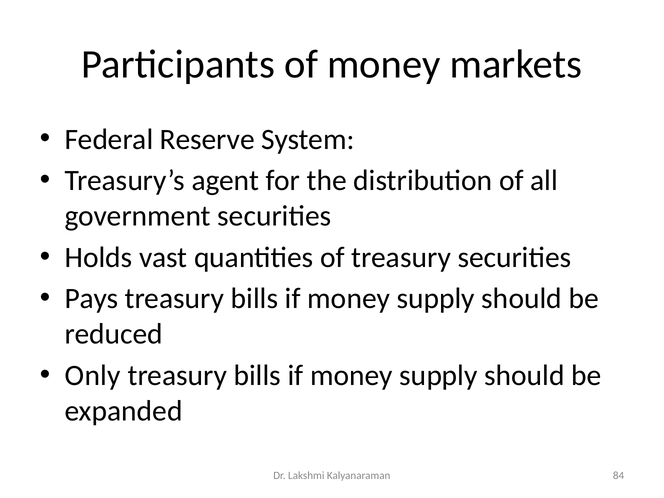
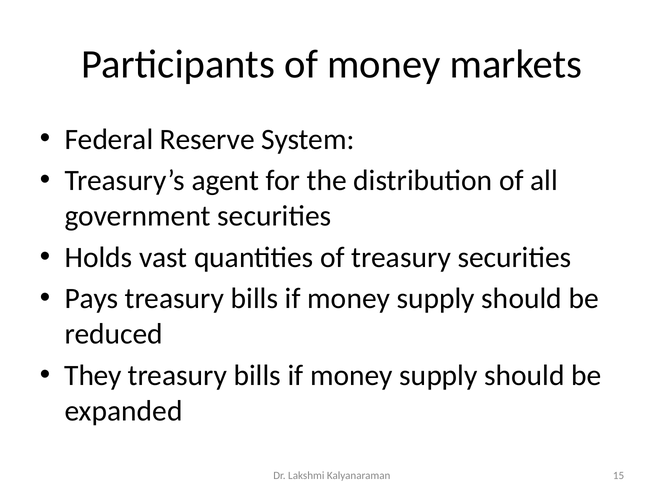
Only: Only -> They
84: 84 -> 15
